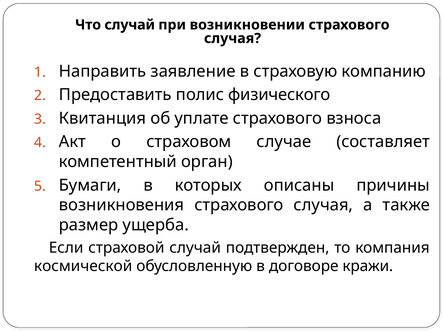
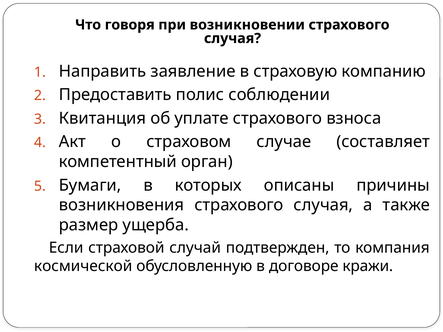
Что случай: случай -> говоря
физического: физического -> соблюдении
